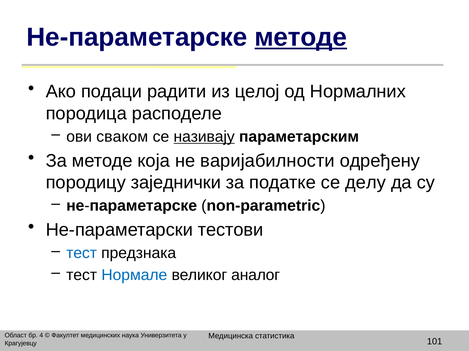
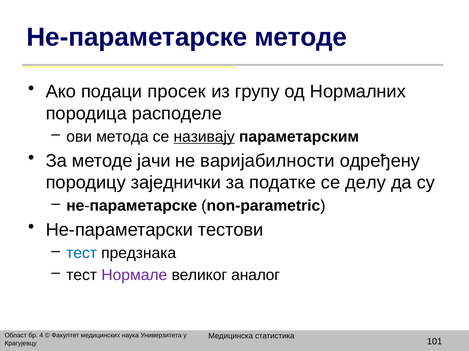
методе at (301, 37) underline: present -> none
радити: радити -> просек
целој: целој -> групу
сваком: сваком -> метода
која: која -> јачи
Нормале colour: blue -> purple
